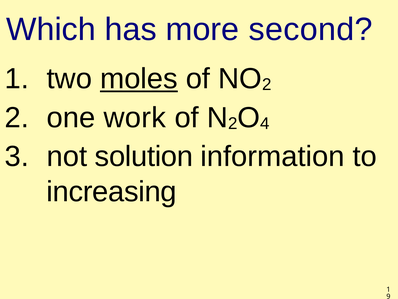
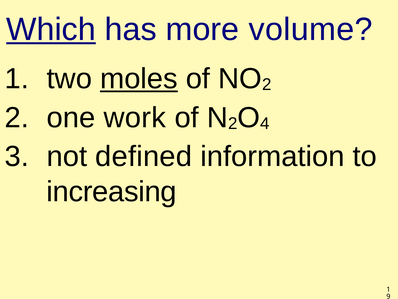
Which underline: none -> present
second: second -> volume
solution: solution -> defined
